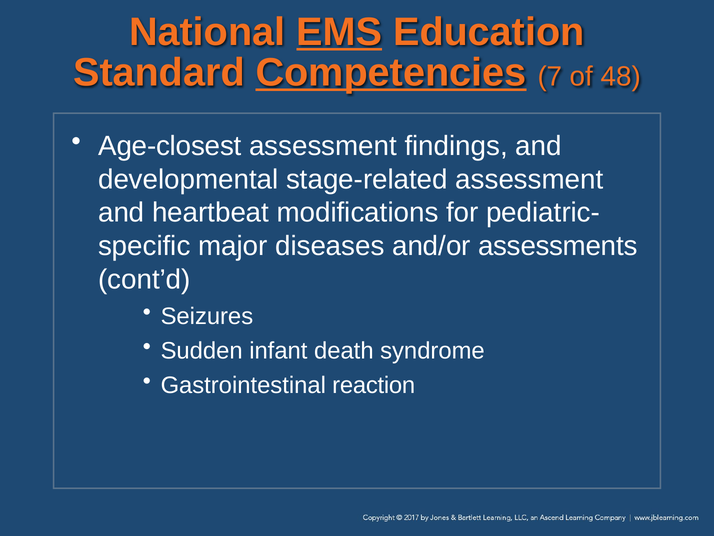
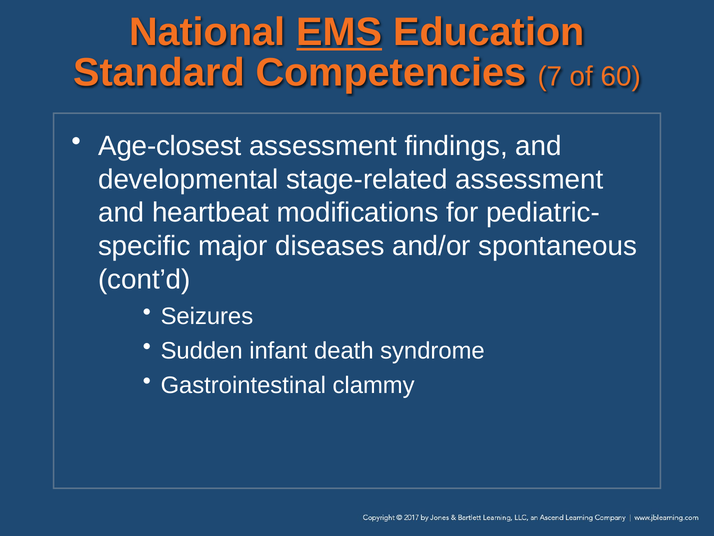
Competencies underline: present -> none
48: 48 -> 60
assessments: assessments -> spontaneous
reaction: reaction -> clammy
